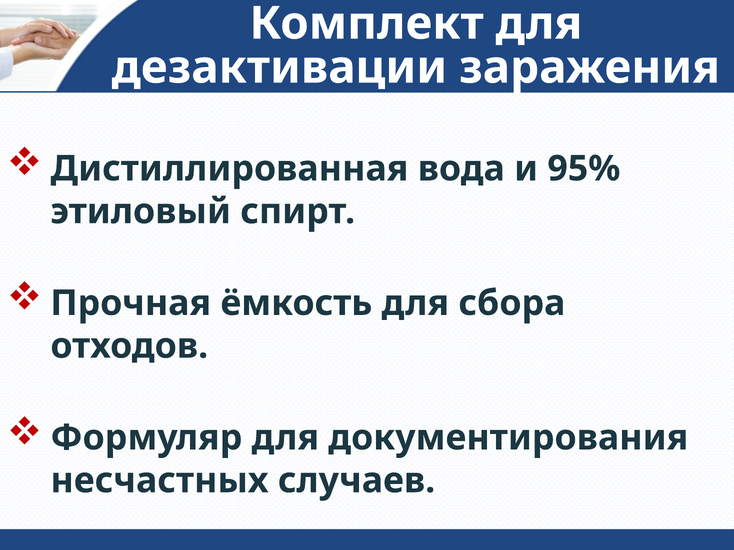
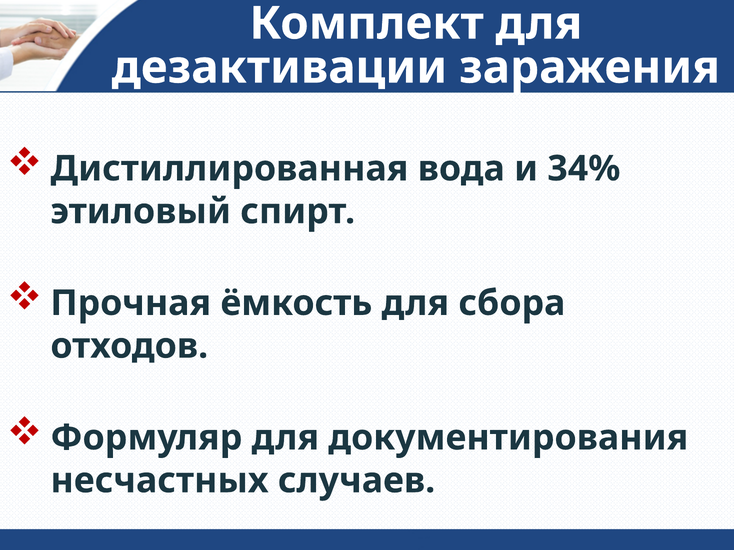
95%: 95% -> 34%
